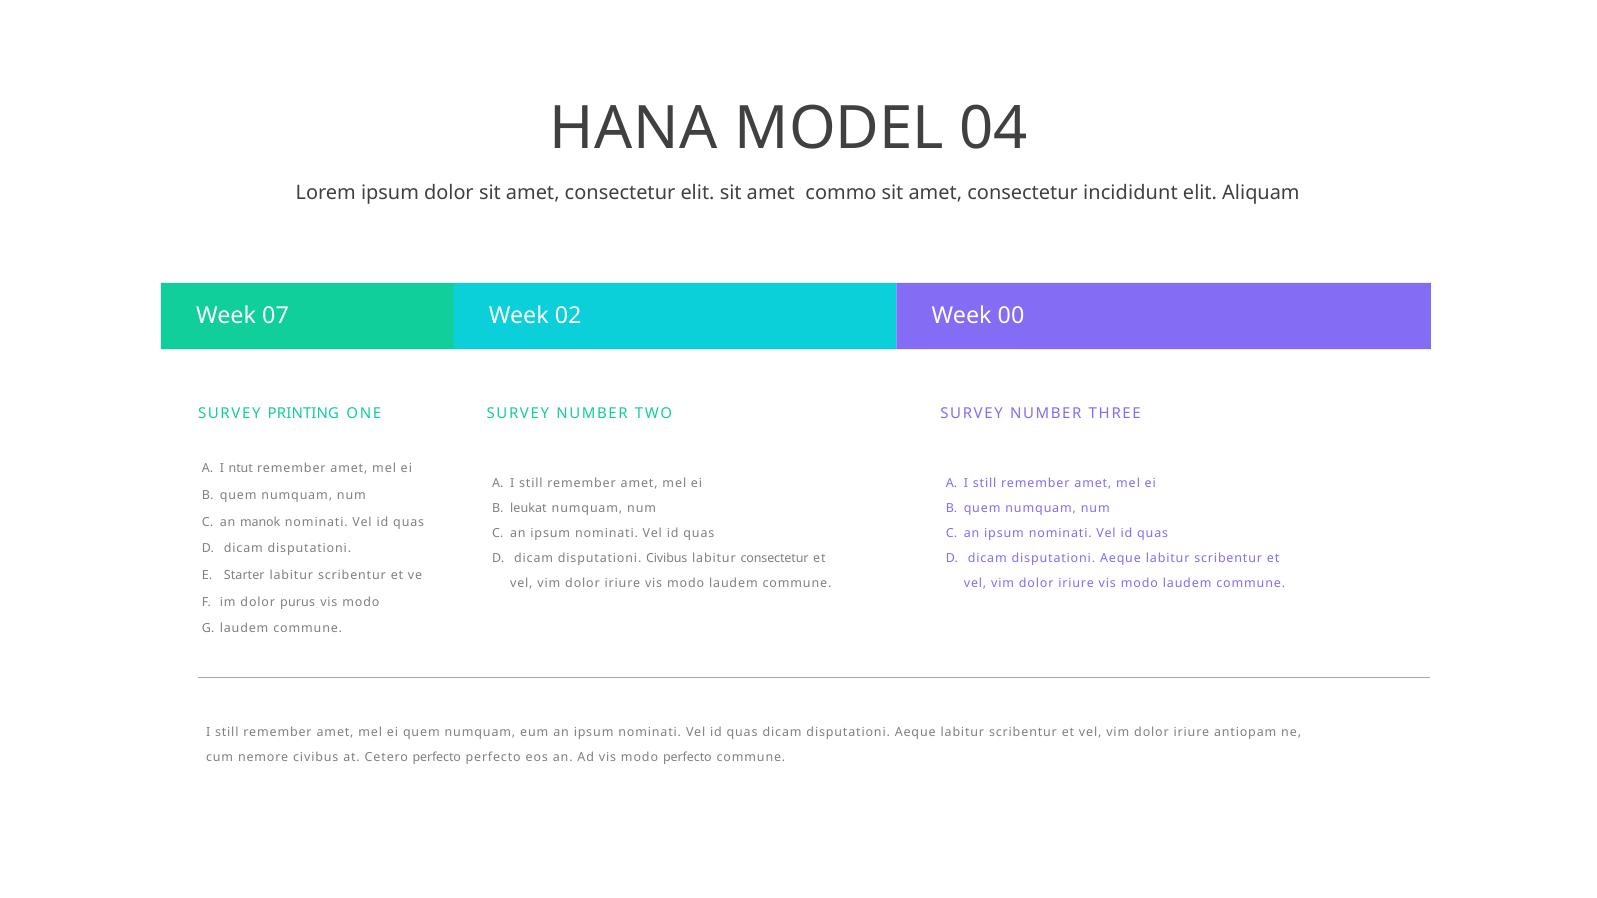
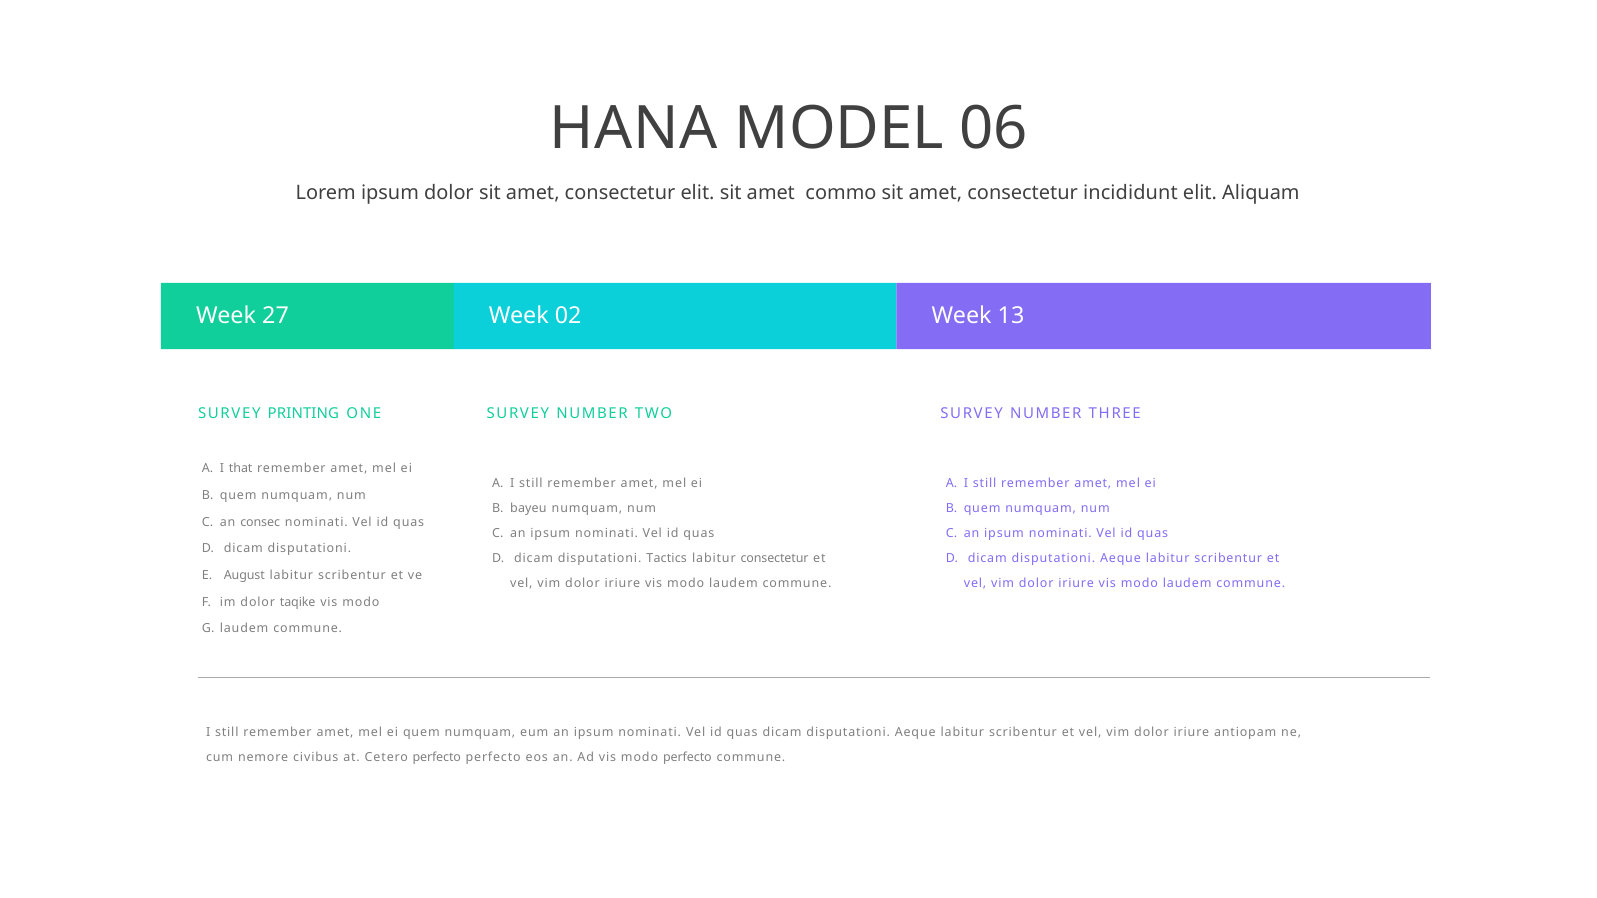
04: 04 -> 06
07: 07 -> 27
00: 00 -> 13
ntut: ntut -> that
leukat: leukat -> bayeu
manok: manok -> consec
disputationi Civibus: Civibus -> Tactics
Starter: Starter -> August
purus: purus -> taqike
